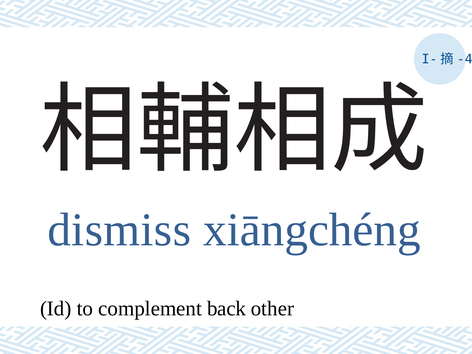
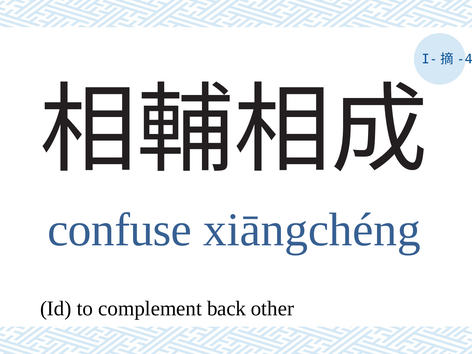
dismiss: dismiss -> confuse
